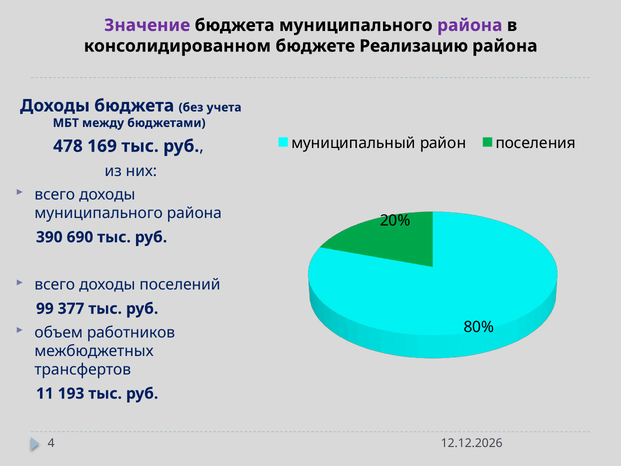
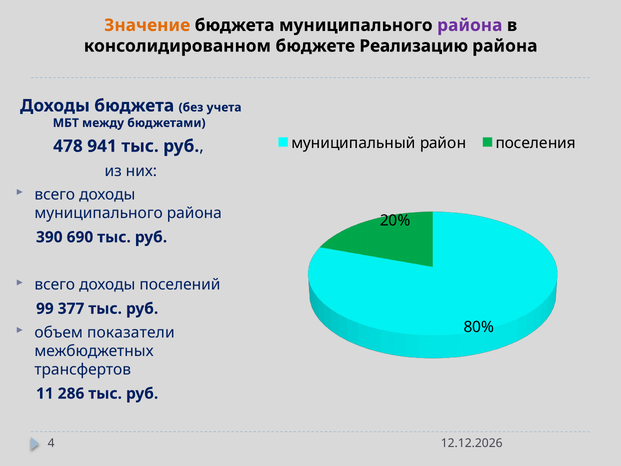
Значение colour: purple -> orange
169: 169 -> 941
работников: работников -> показатели
193: 193 -> 286
